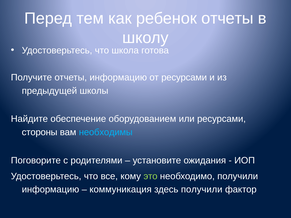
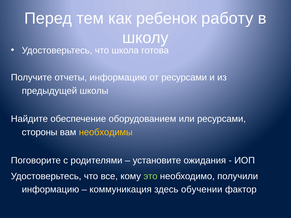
ребенок отчеты: отчеты -> работу
необходимы colour: light blue -> yellow
здесь получили: получили -> обучении
